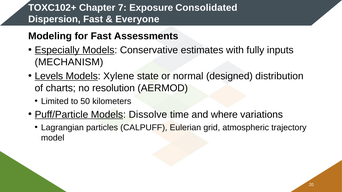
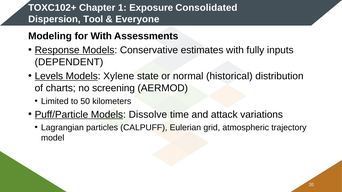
7: 7 -> 1
Dispersion Fast: Fast -> Tool
for Fast: Fast -> With
Especially: Especially -> Response
MECHANISM: MECHANISM -> DEPENDENT
designed: designed -> historical
resolution: resolution -> screening
where: where -> attack
